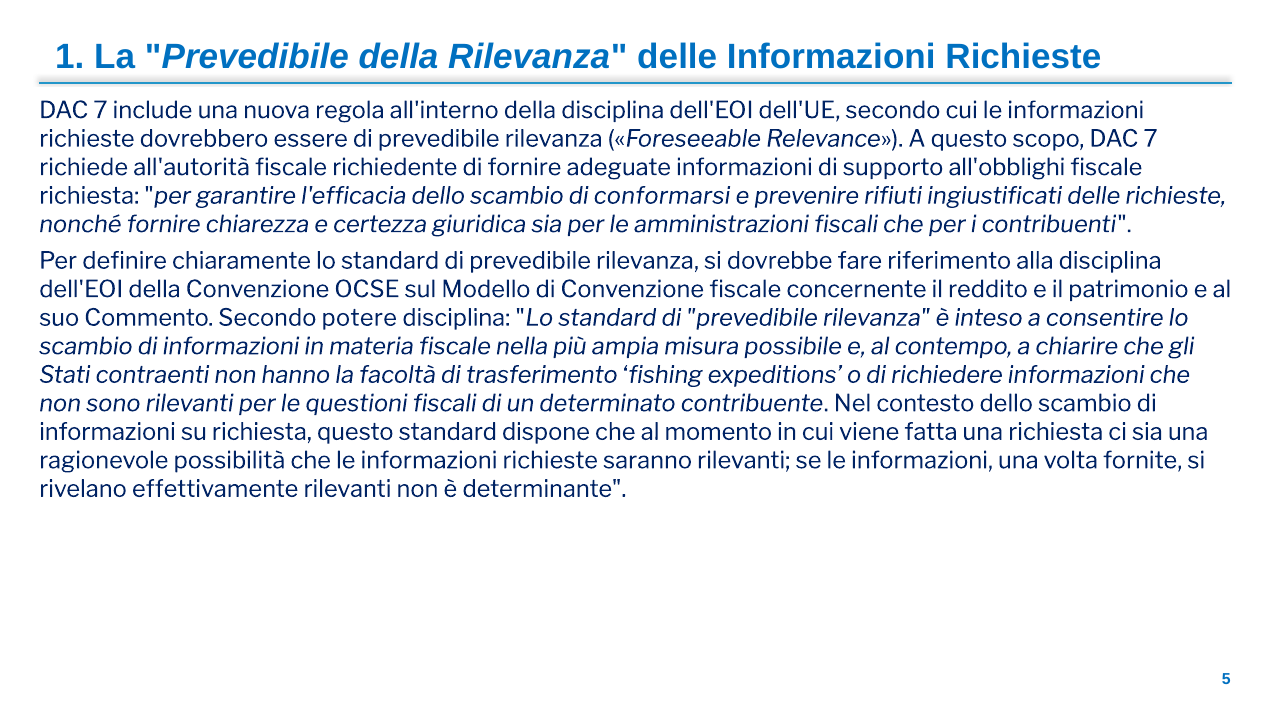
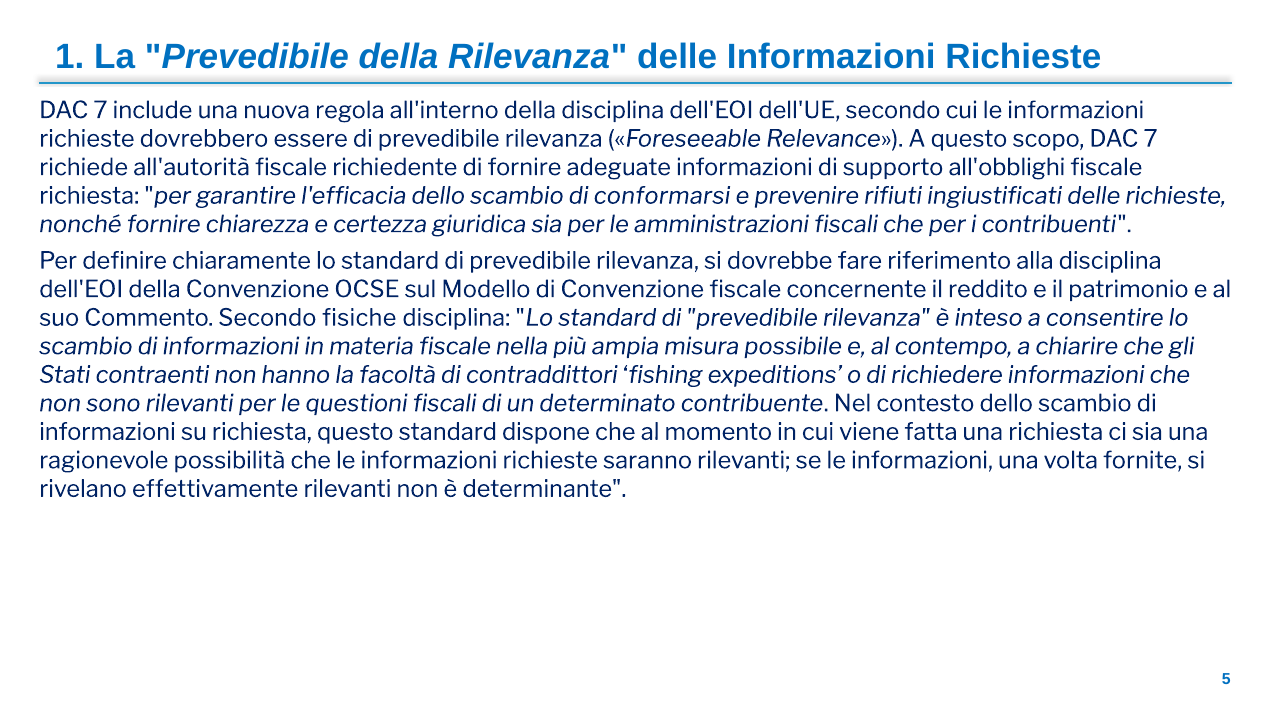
potere: potere -> fisiche
trasferimento: trasferimento -> contraddittori
